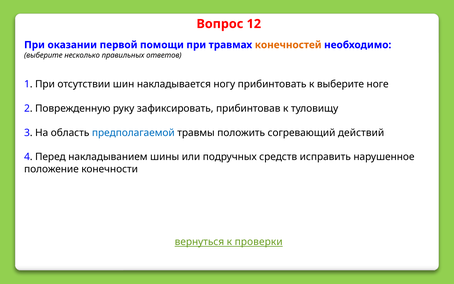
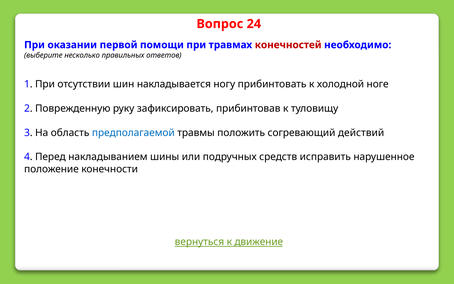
12: 12 -> 24
конечностей colour: orange -> red
к выберите: выберите -> холодной
проверки: проверки -> движение
